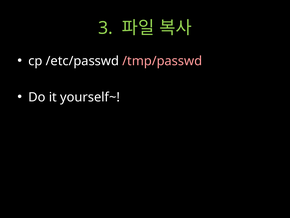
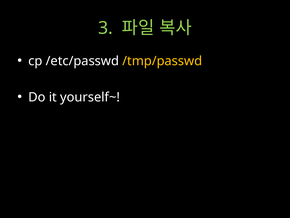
/tmp/passwd colour: pink -> yellow
